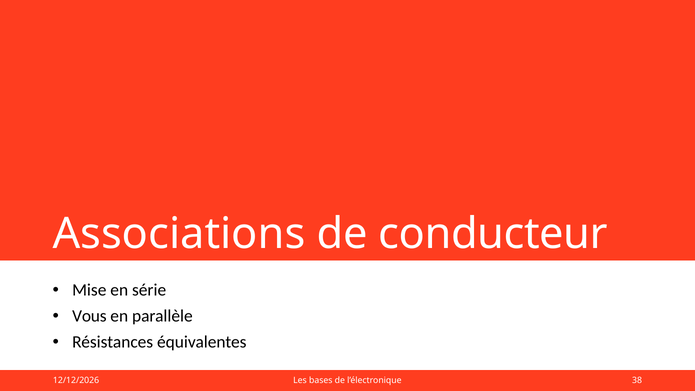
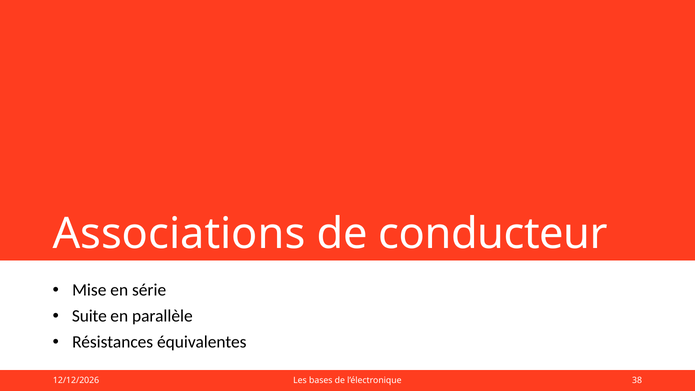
Vous: Vous -> Suite
